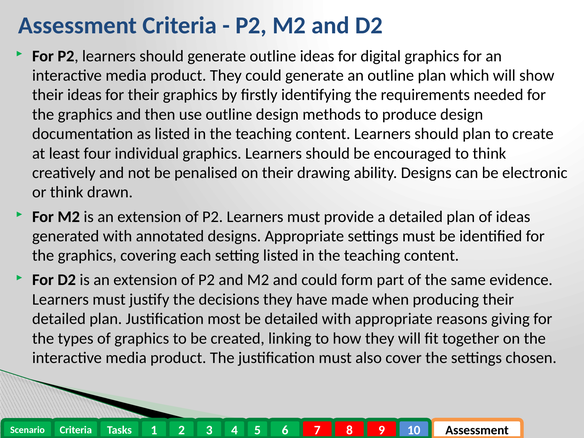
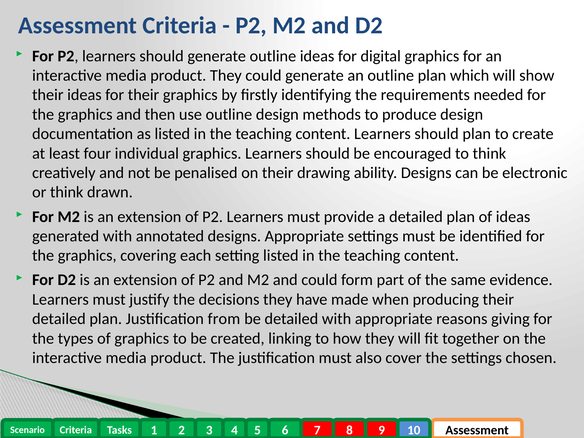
most: most -> from
